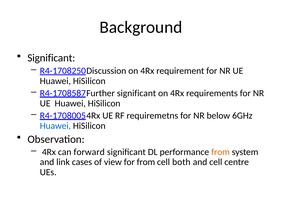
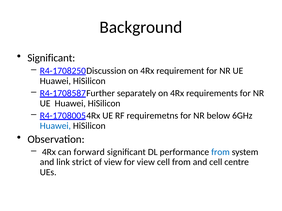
significant at (136, 93): significant -> separately
from at (220, 152) colour: orange -> blue
cases: cases -> strict
for from: from -> view
cell both: both -> from
